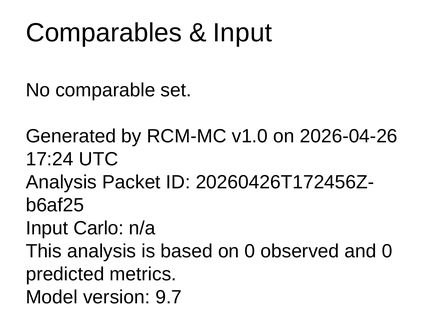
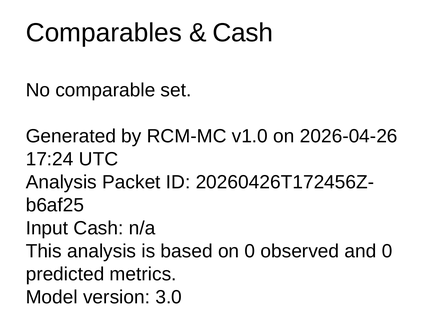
Input at (242, 33): Input -> Cash
Input Carlo: Carlo -> Cash
9.7: 9.7 -> 3.0
